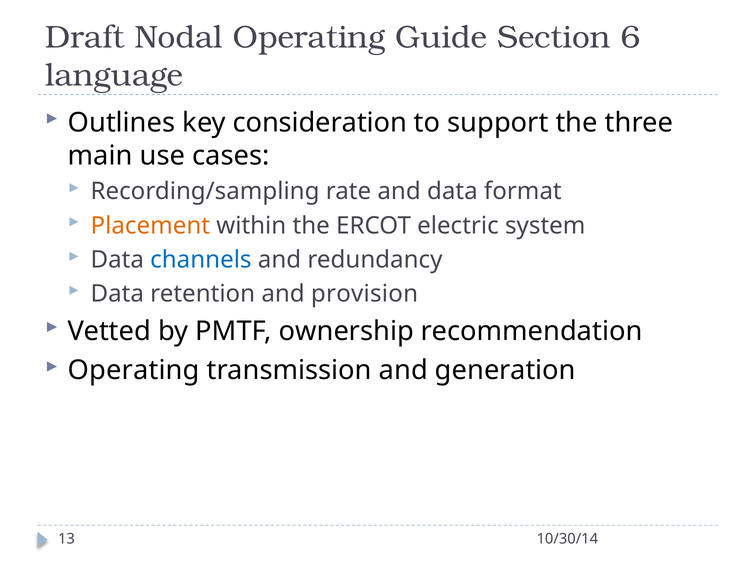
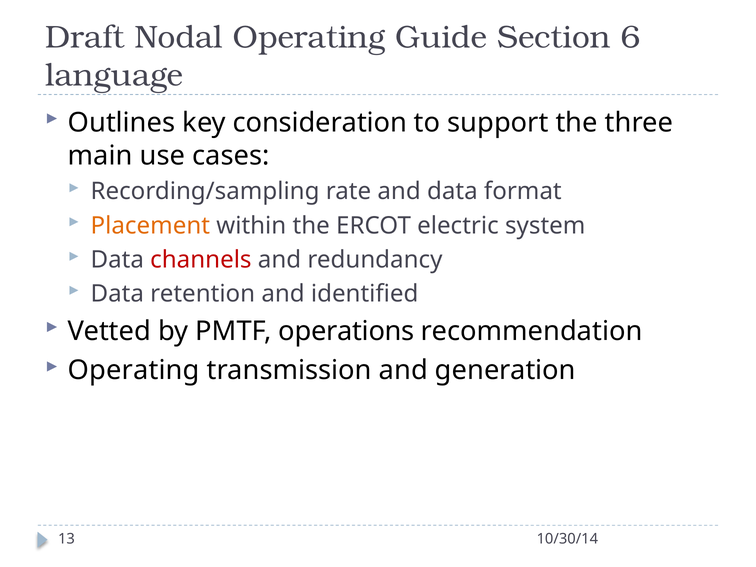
channels colour: blue -> red
provision: provision -> identified
ownership: ownership -> operations
